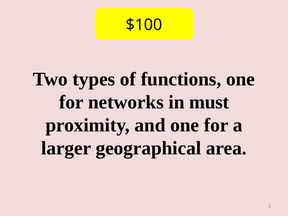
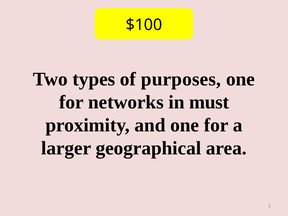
functions: functions -> purposes
